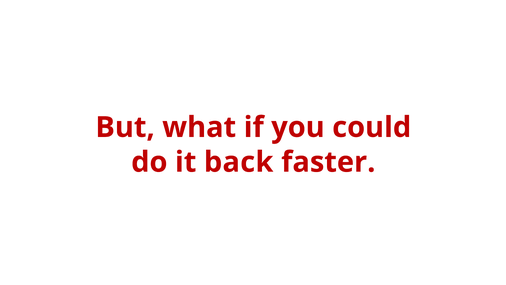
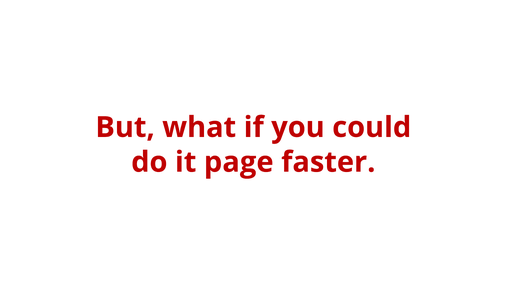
back: back -> page
